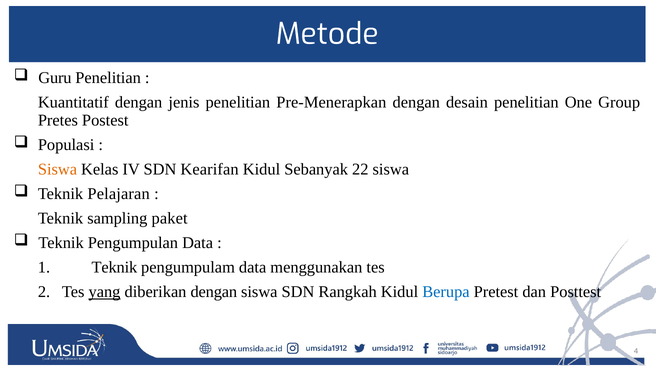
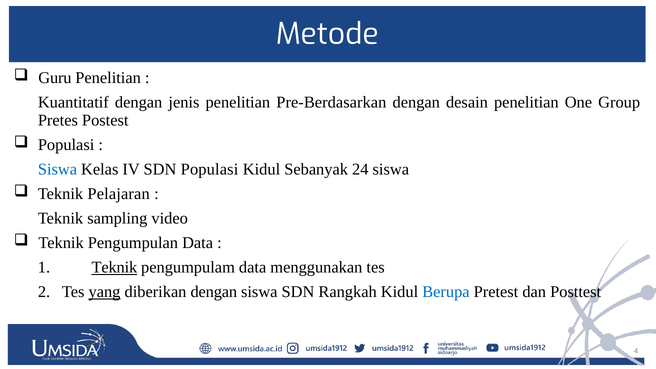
Pre-Menerapkan: Pre-Menerapkan -> Pre-Berdasarkan
Siswa at (57, 169) colour: orange -> blue
SDN Kearifan: Kearifan -> Populasi
22: 22 -> 24
paket: paket -> video
Teknik at (114, 267) underline: none -> present
